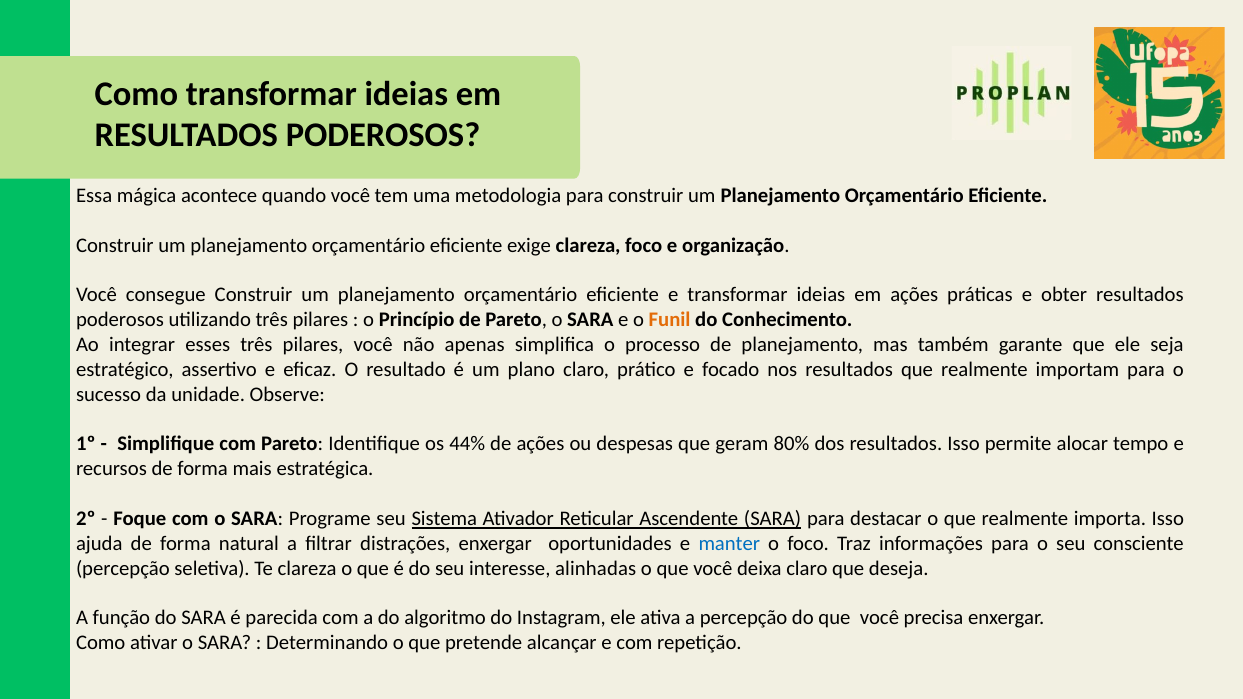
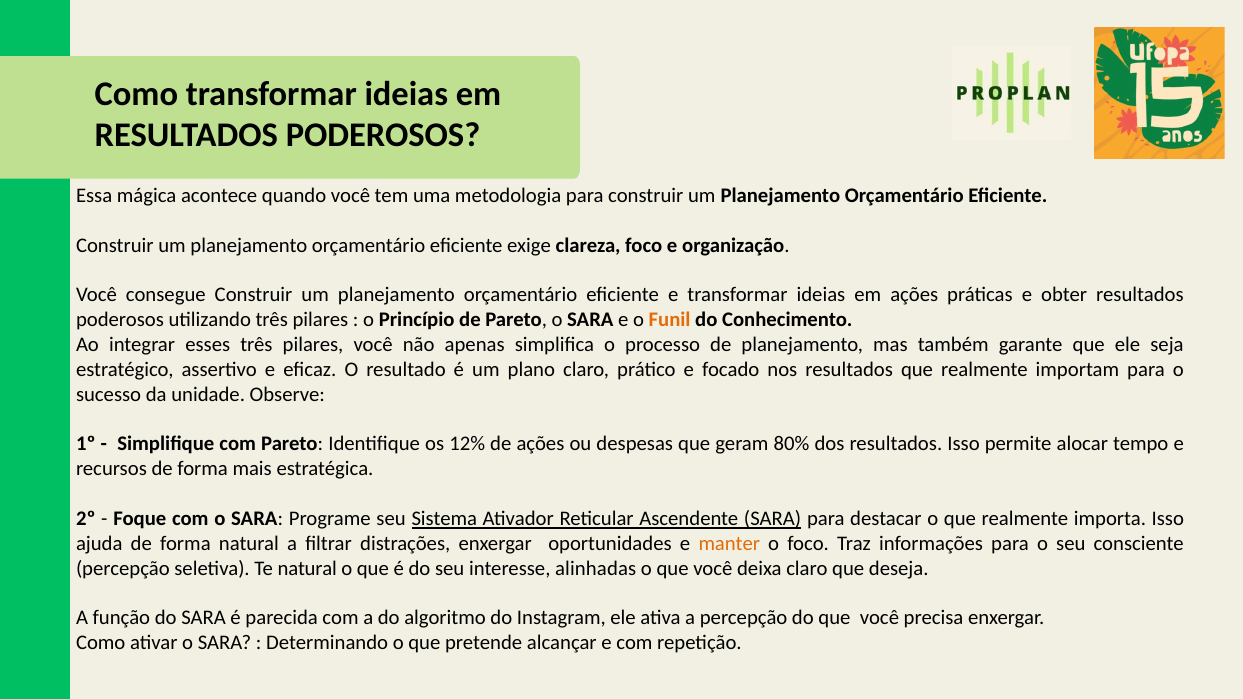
44%: 44% -> 12%
manter colour: blue -> orange
Te clareza: clareza -> natural
